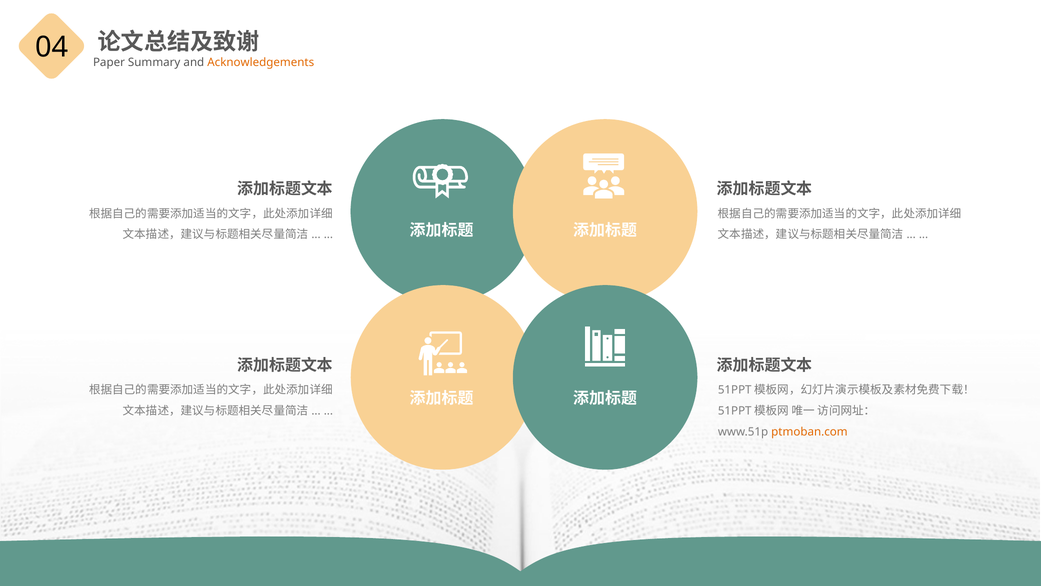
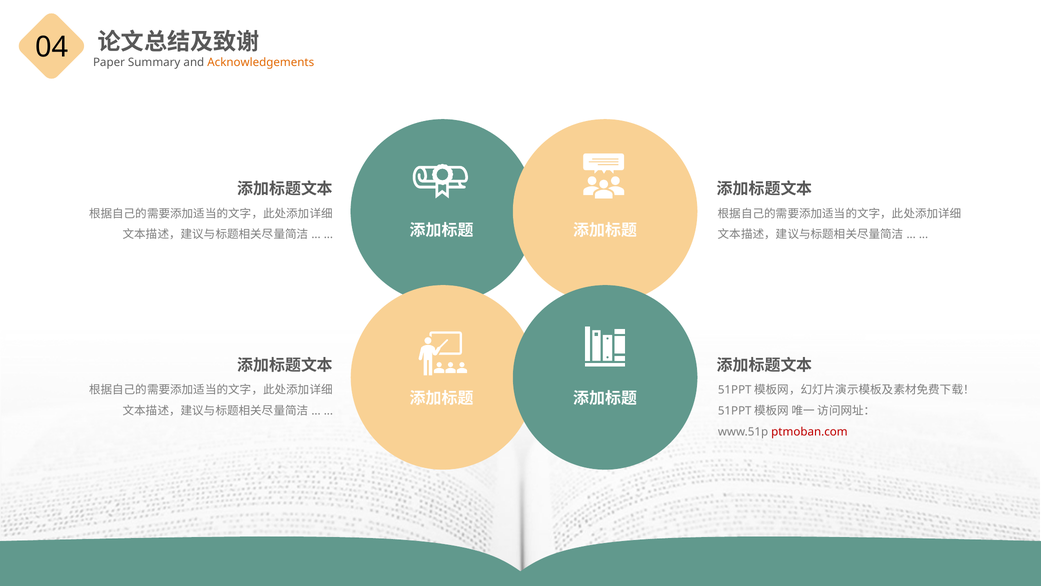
ptmoban.com colour: orange -> red
